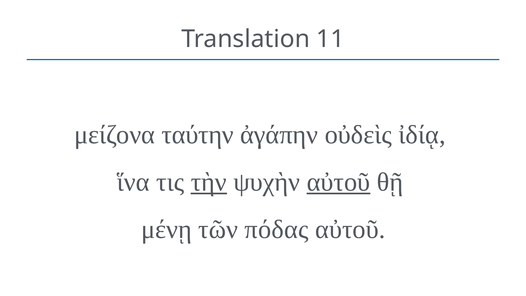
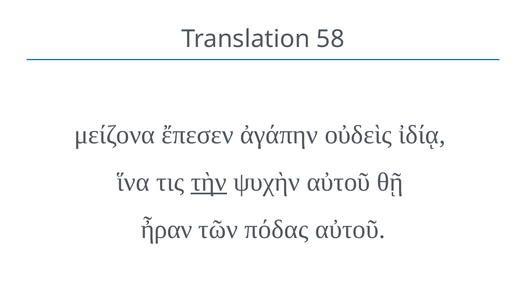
11: 11 -> 58
ταύτην: ταύτην -> ἔπεσεν
αὐτοῦ at (339, 182) underline: present -> none
μένῃ: μένῃ -> ἦραν
